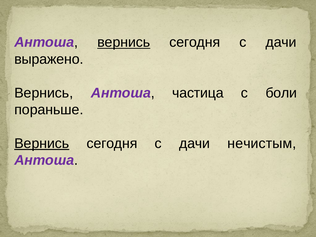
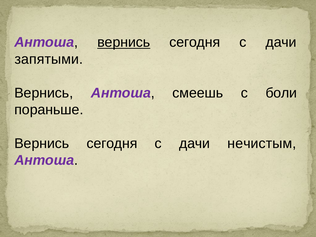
выражено: выражено -> запятыми
частица: частица -> смеешь
Вернись at (42, 143) underline: present -> none
